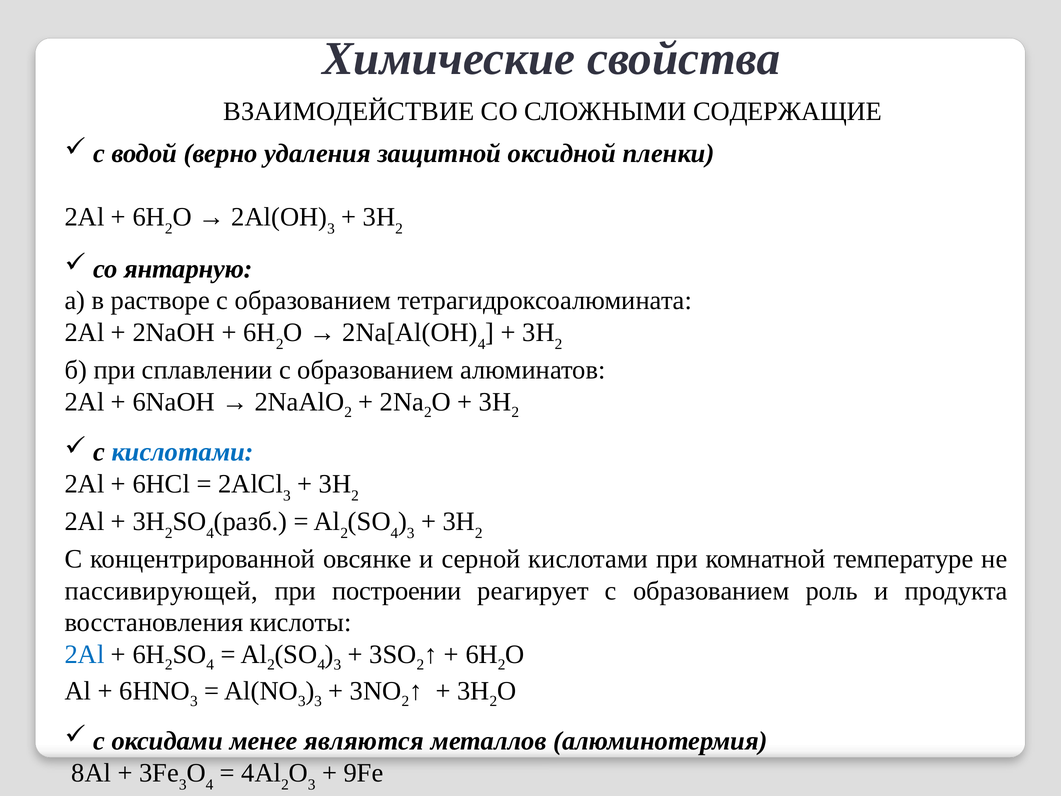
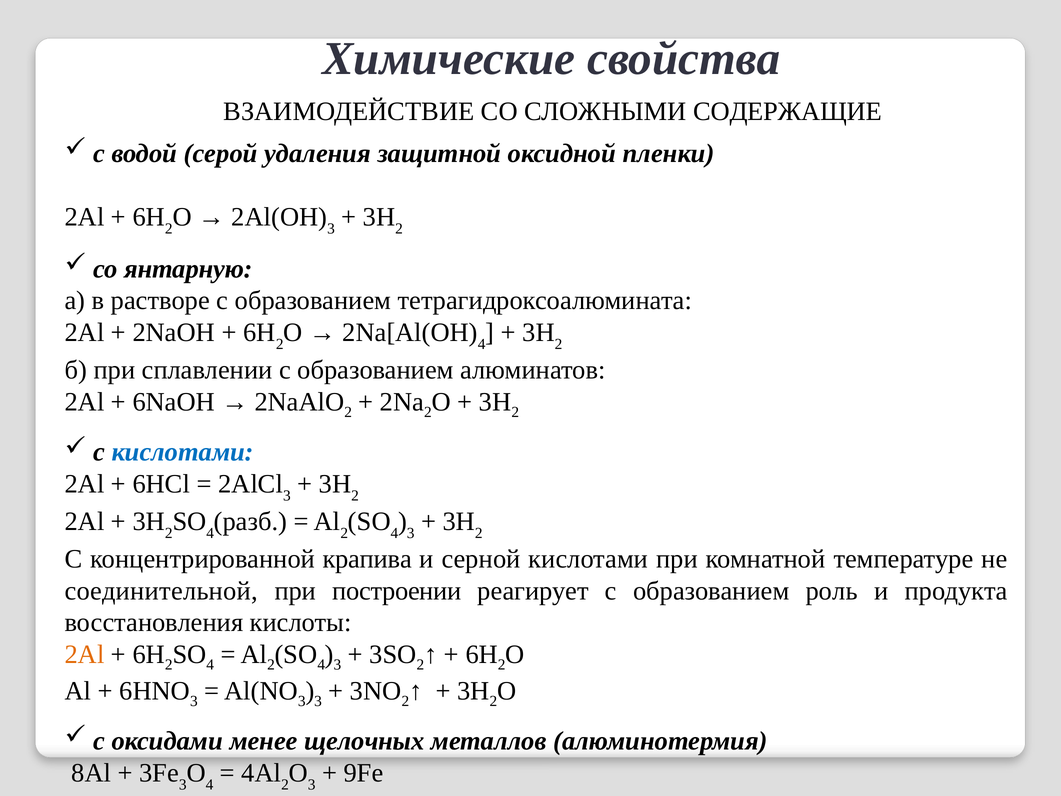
верно: верно -> серой
овсянке: овсянке -> крапива
пассивирующей: пассивирующей -> соединительной
2Al at (85, 654) colour: blue -> orange
являются: являются -> щелочных
